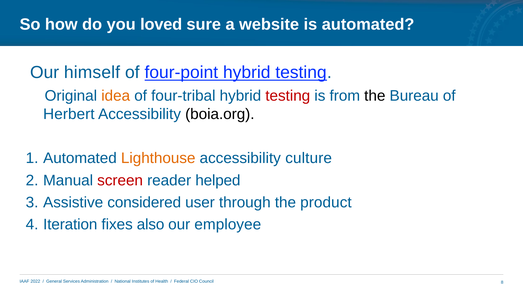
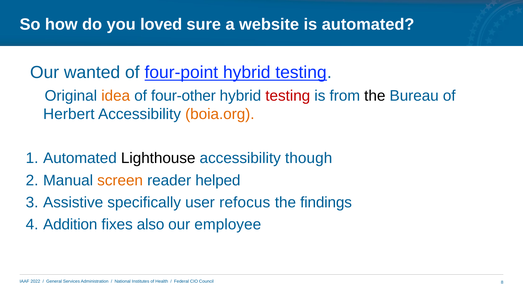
himself: himself -> wanted
four-tribal: four-tribal -> four-other
boia.org colour: black -> orange
Lighthouse colour: orange -> black
culture: culture -> though
screen colour: red -> orange
considered: considered -> specifically
through: through -> refocus
product: product -> findings
Iteration: Iteration -> Addition
